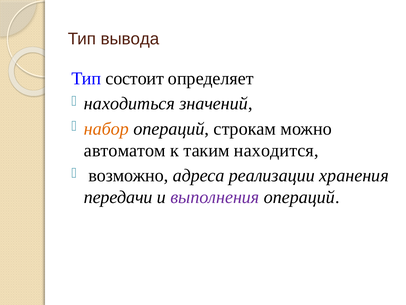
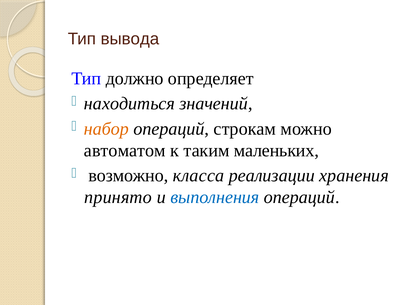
состоит: состоит -> должно
находится: находится -> маленьких
адреса: адреса -> класса
передачи: передачи -> принято
выполнения colour: purple -> blue
